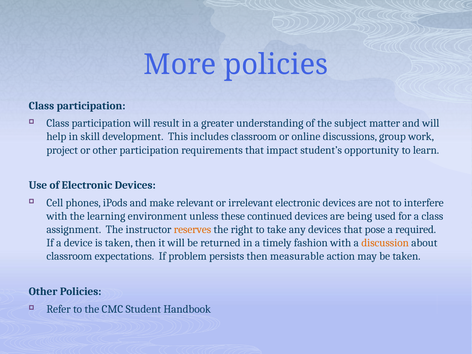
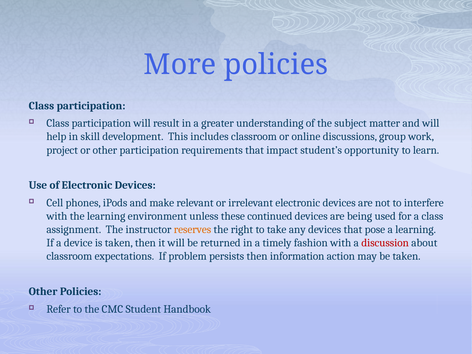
a required: required -> learning
discussion colour: orange -> red
measurable: measurable -> information
